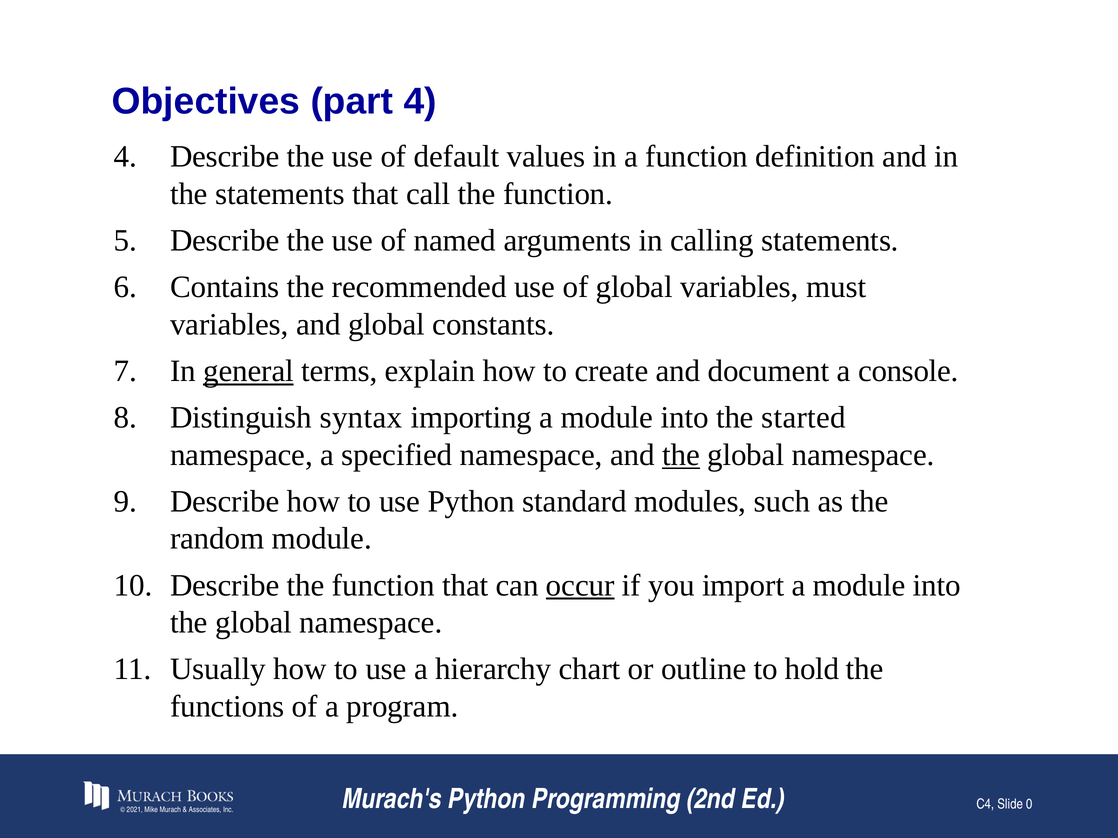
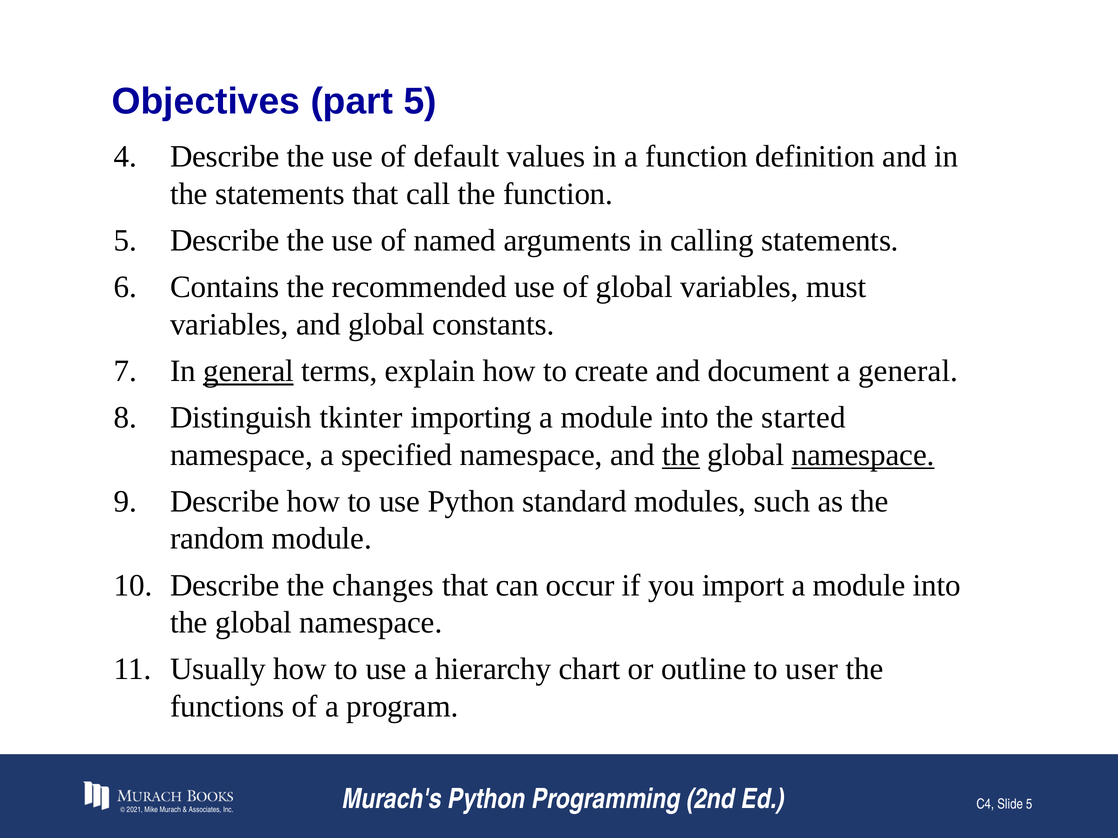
part 4: 4 -> 5
a console: console -> general
syntax: syntax -> tkinter
namespace at (863, 455) underline: none -> present
Describe the function: function -> changes
occur underline: present -> none
hold: hold -> user
Slide 0: 0 -> 5
